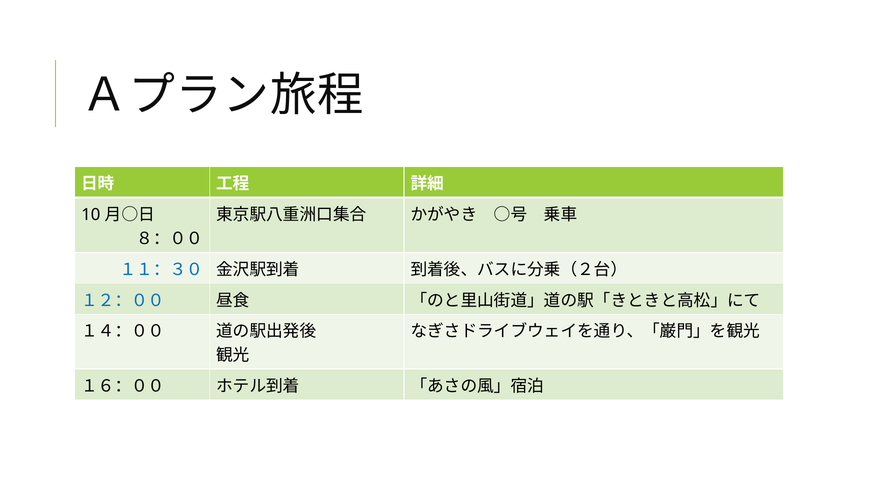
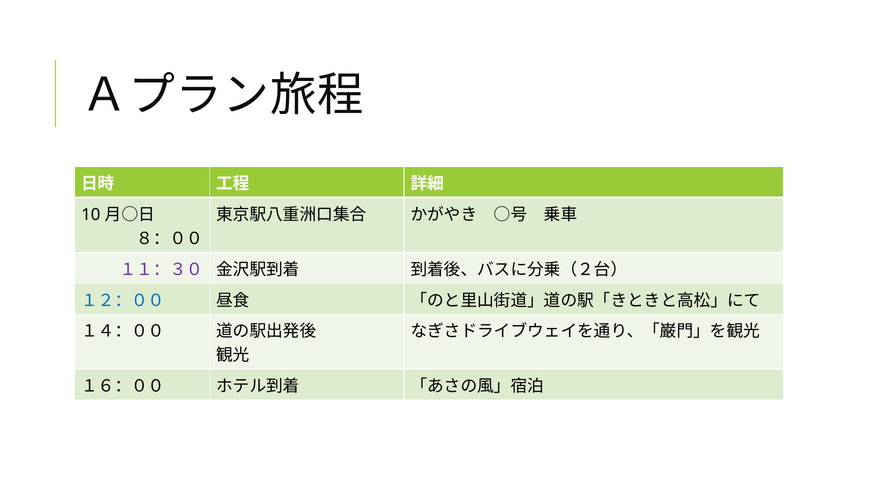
１１：３０ colour: blue -> purple
